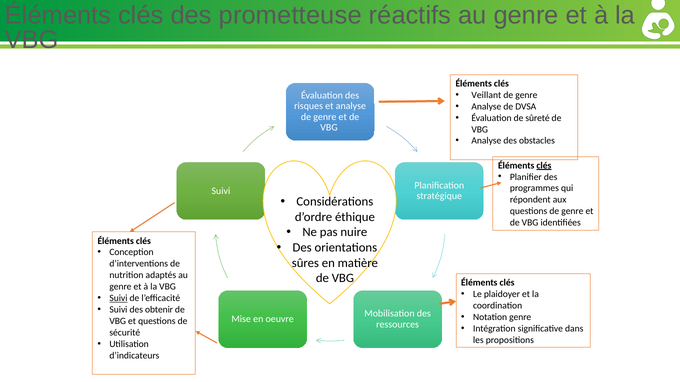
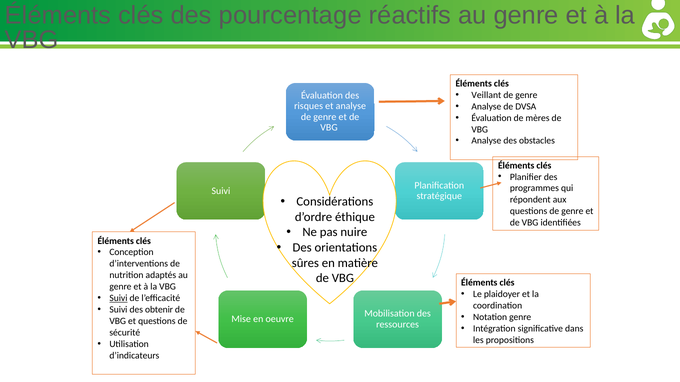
prometteuse: prometteuse -> pourcentage
sûreté: sûreté -> mères
clés at (544, 166) underline: present -> none
